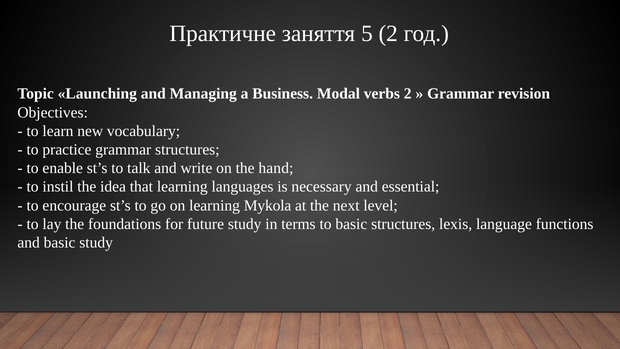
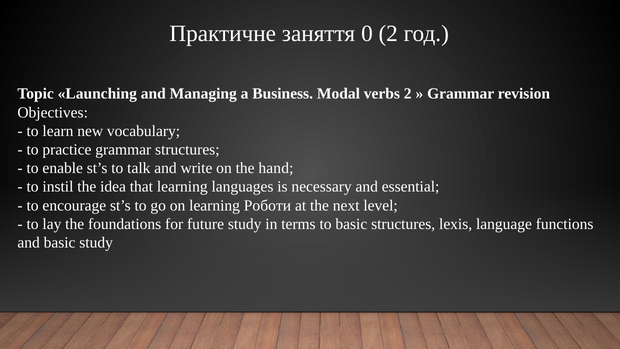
5: 5 -> 0
Mykola: Mykola -> Роботи
